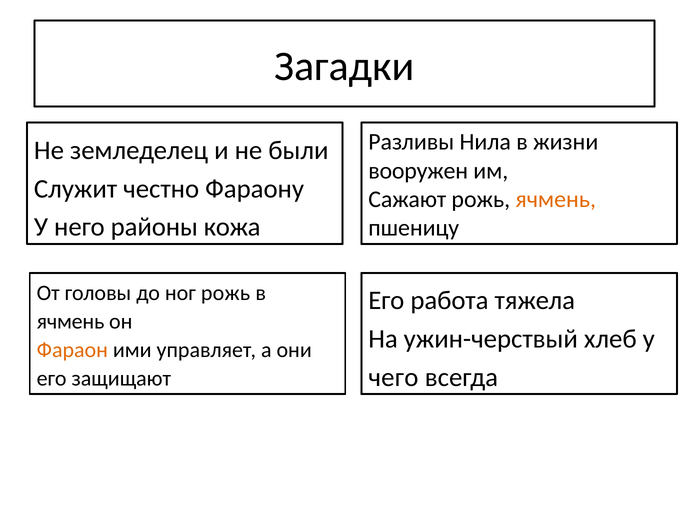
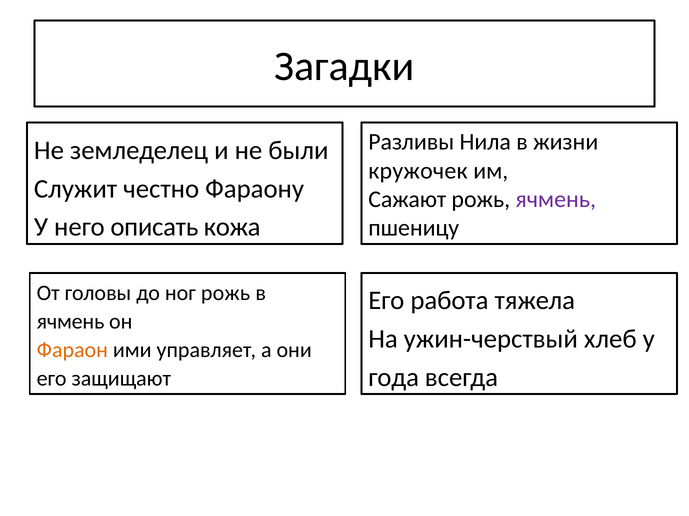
вооружен: вооружен -> кружочек
ячмень at (556, 200) colour: orange -> purple
районы: районы -> описать
чего: чего -> года
